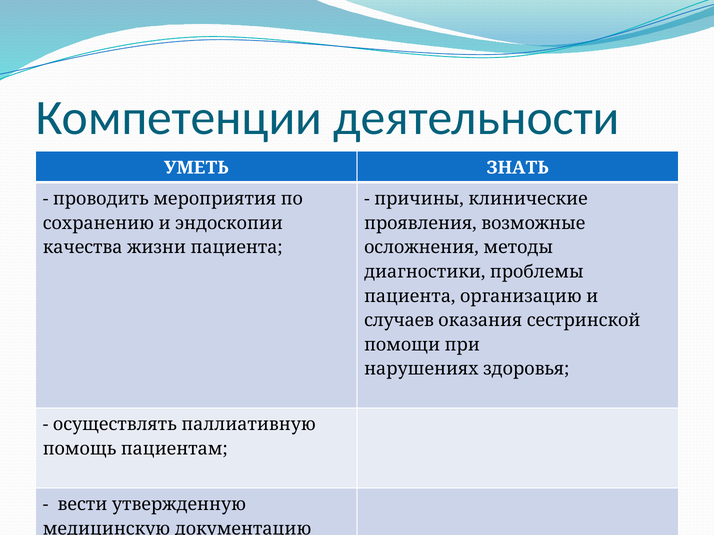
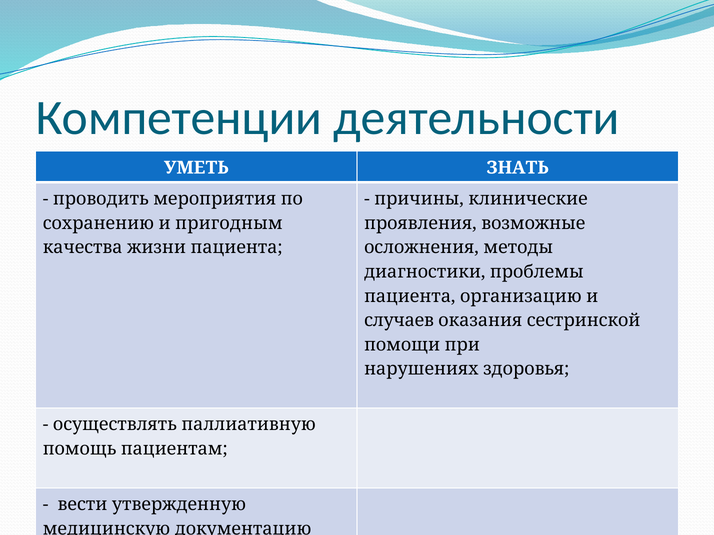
эндоскопии: эндоскопии -> пригодным
